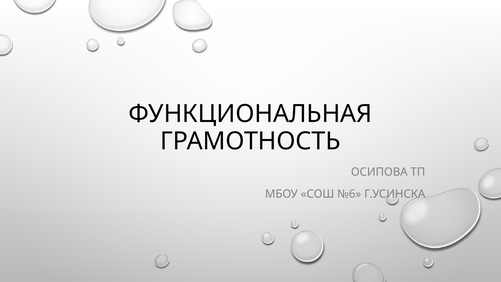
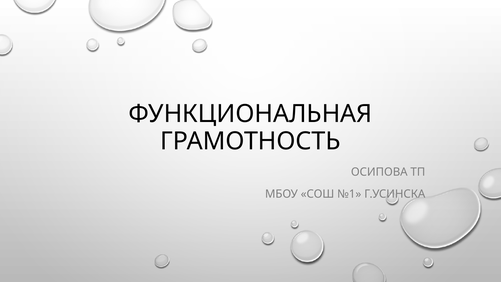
№6: №6 -> №1
